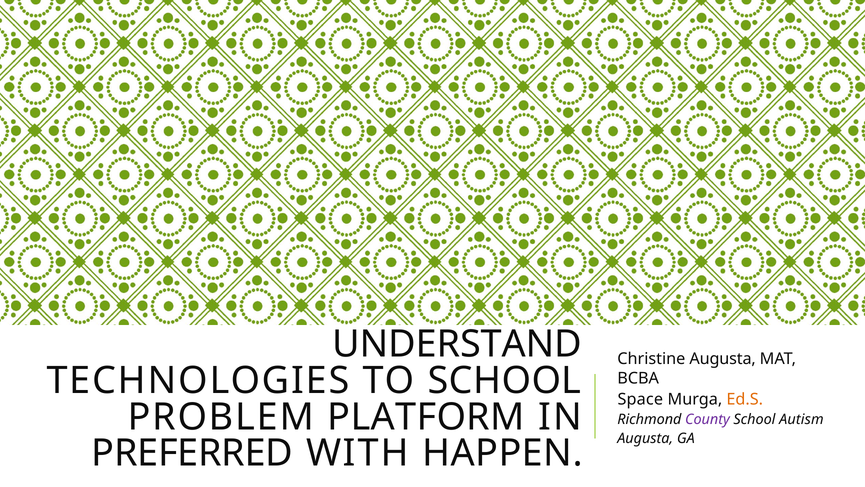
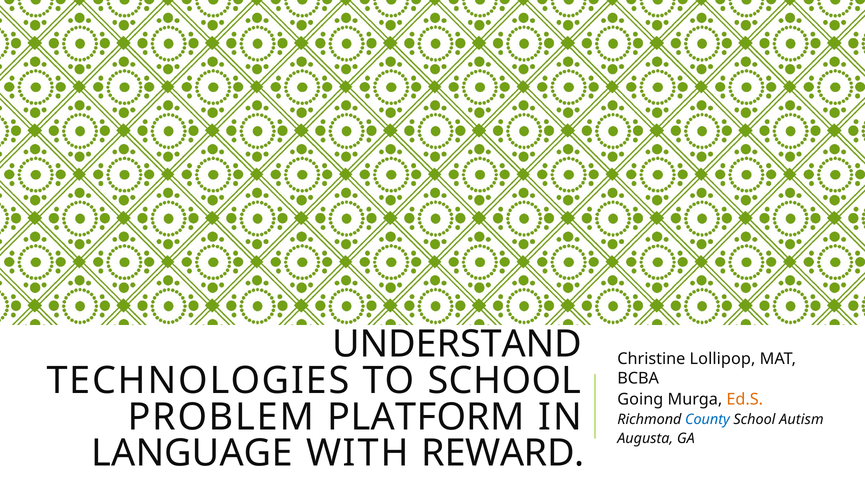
Christine Augusta: Augusta -> Lollipop
Space: Space -> Going
County colour: purple -> blue
PREFERRED: PREFERRED -> LANGUAGE
HAPPEN: HAPPEN -> REWARD
